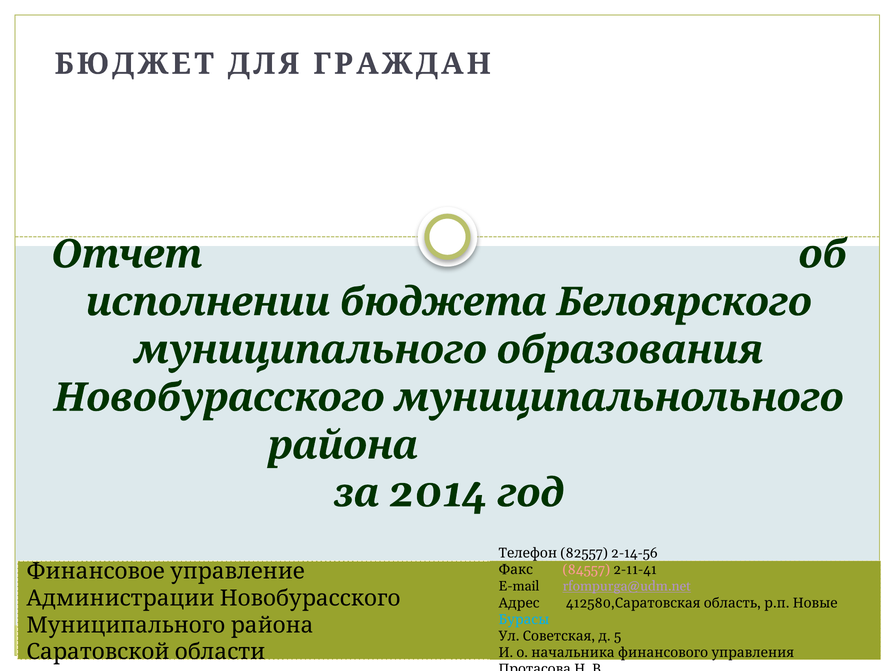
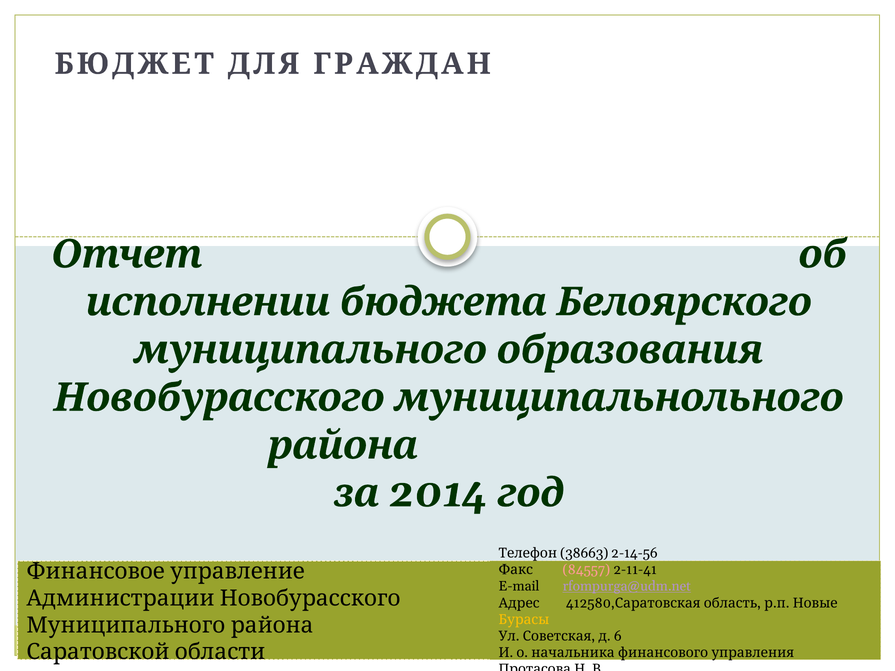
82557: 82557 -> 38663
Бурасы colour: light blue -> yellow
5: 5 -> 6
